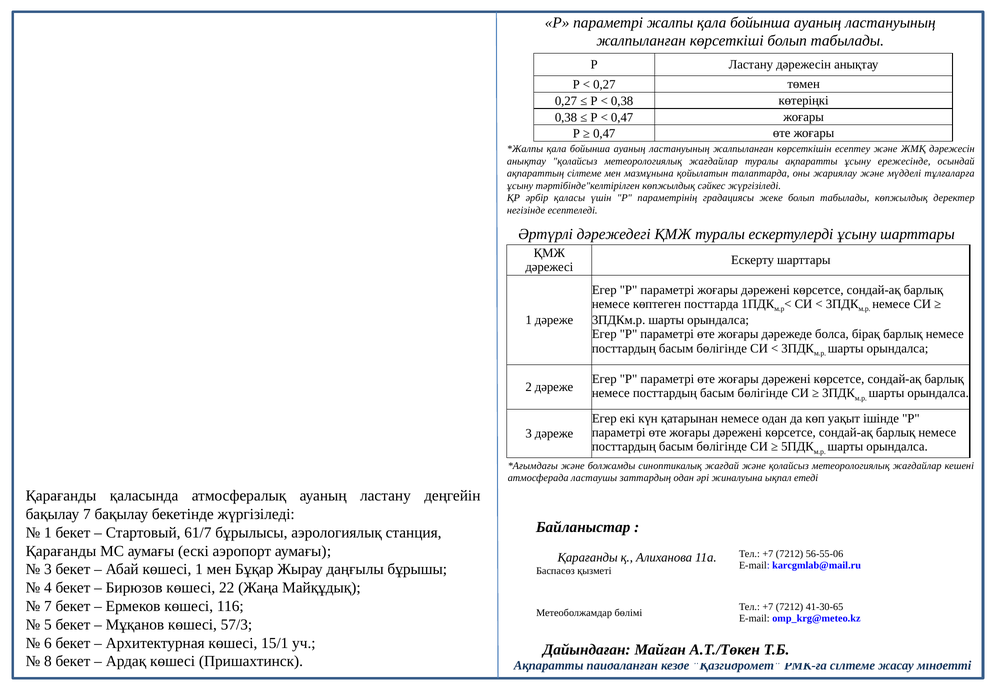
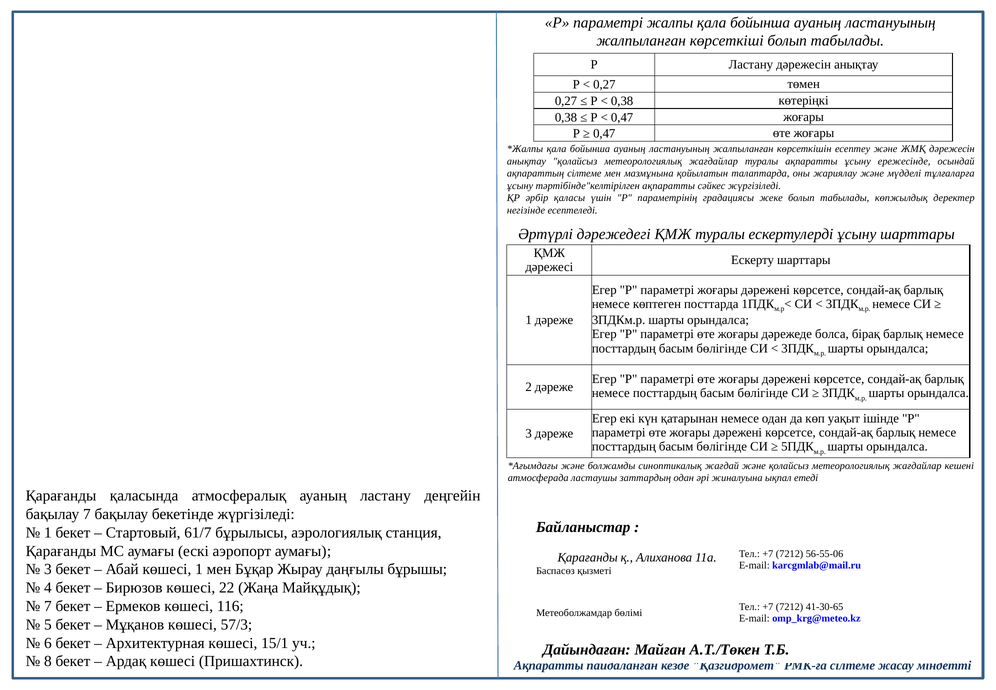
тәртібінде"келтірілген көпжылдық: көпжылдық -> ақпаратты
